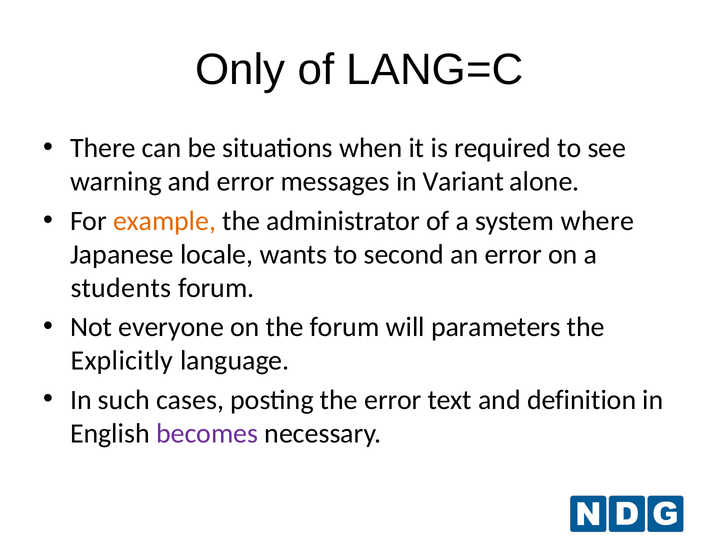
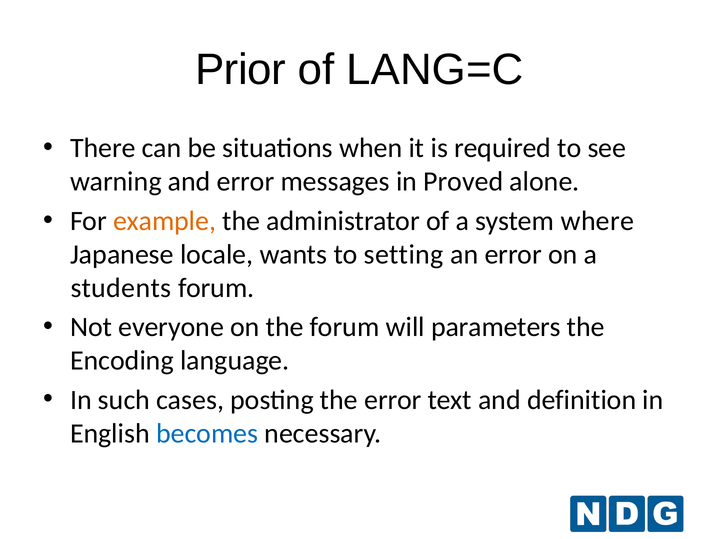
Only: Only -> Prior
Variant: Variant -> Proved
second: second -> setting
Explicitly: Explicitly -> Encoding
becomes colour: purple -> blue
